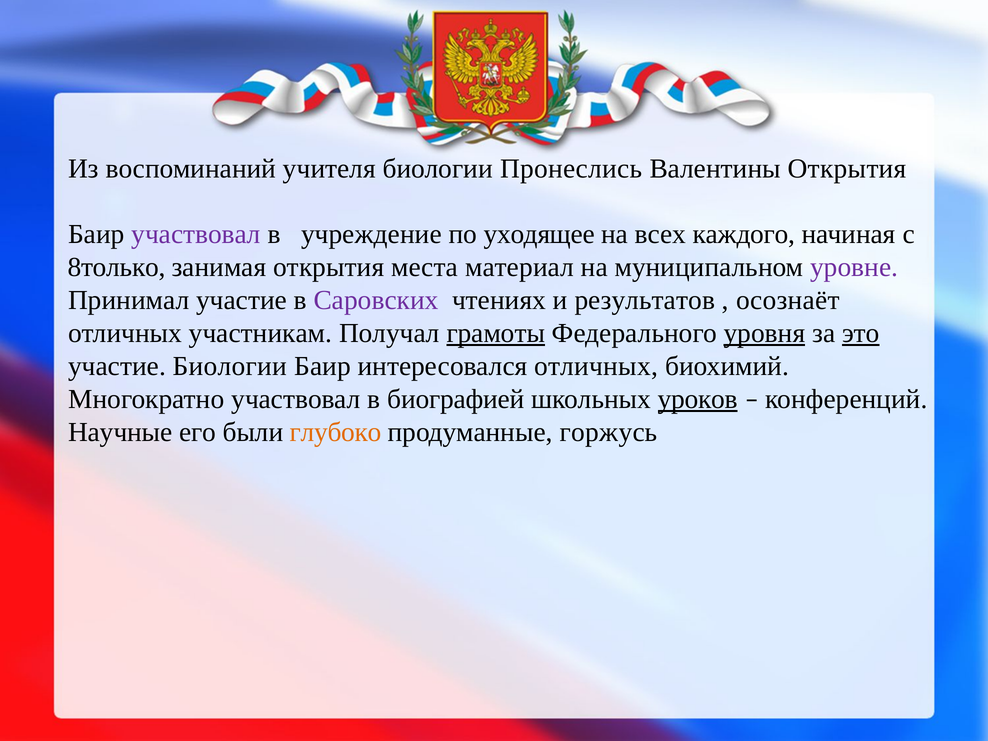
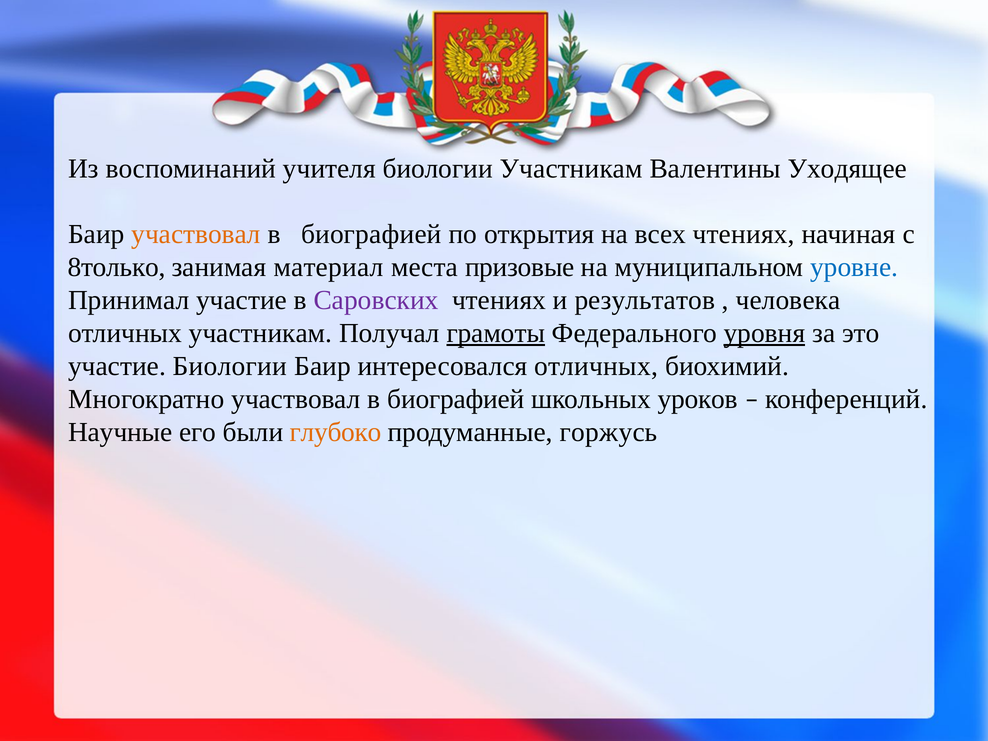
биологии Пронеслись: Пронеслись -> Участникам
Валентины Открытия: Открытия -> Уходящее
участвовал at (196, 234) colour: purple -> orange
учреждение at (371, 234): учреждение -> биографией
уходящее: уходящее -> открытия
всех каждого: каждого -> чтениях
занимая открытия: открытия -> материал
материал: материал -> призовые
уровне colour: purple -> blue
осознаёт: осознаёт -> человека
это underline: present -> none
уроков underline: present -> none
